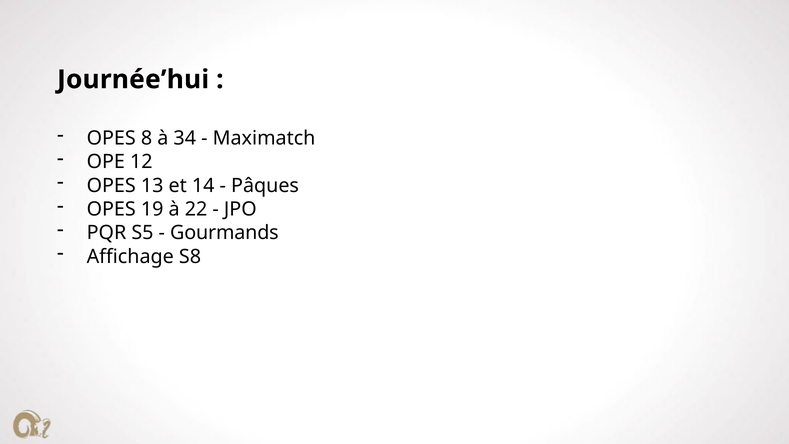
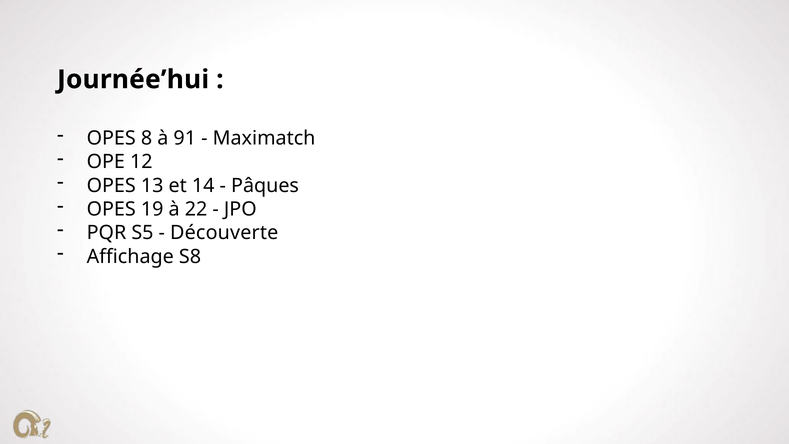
34: 34 -> 91
Gourmands: Gourmands -> Découverte
